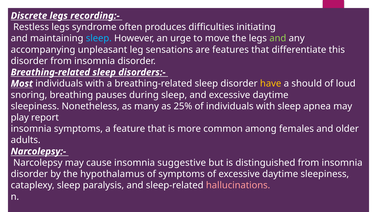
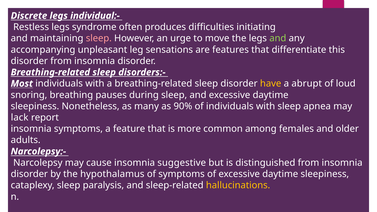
recording:-: recording:- -> individual:-
sleep at (99, 38) colour: light blue -> pink
should: should -> abrupt
25%: 25% -> 90%
play: play -> lack
hallucinations colour: pink -> yellow
